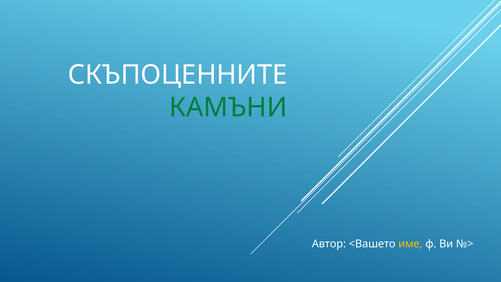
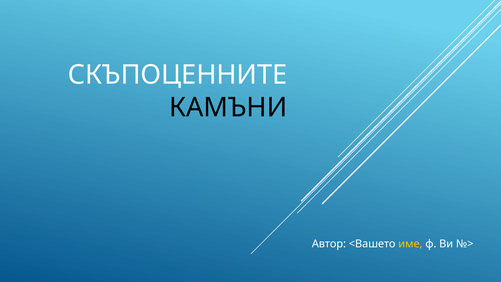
КАМЪНИ colour: green -> black
